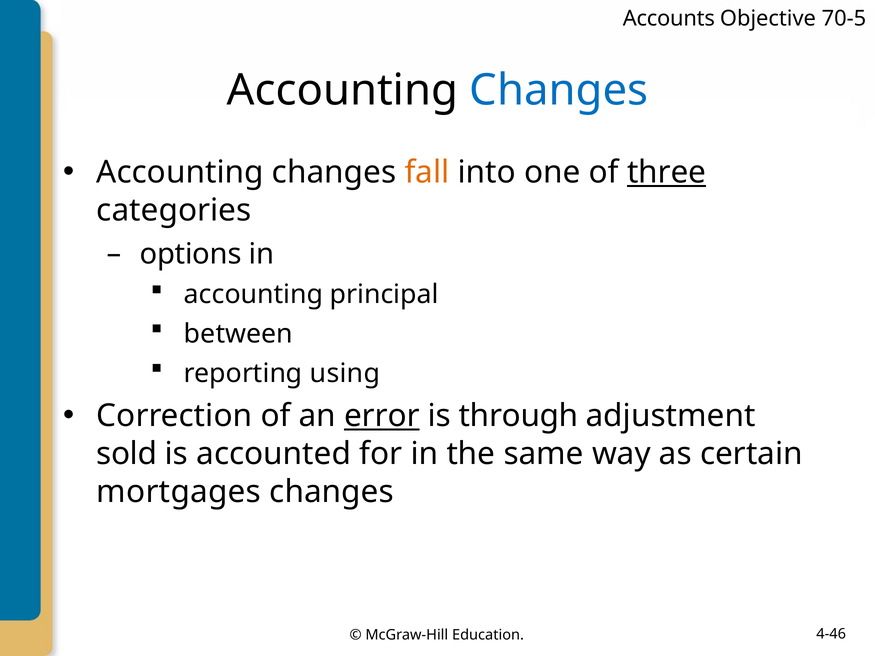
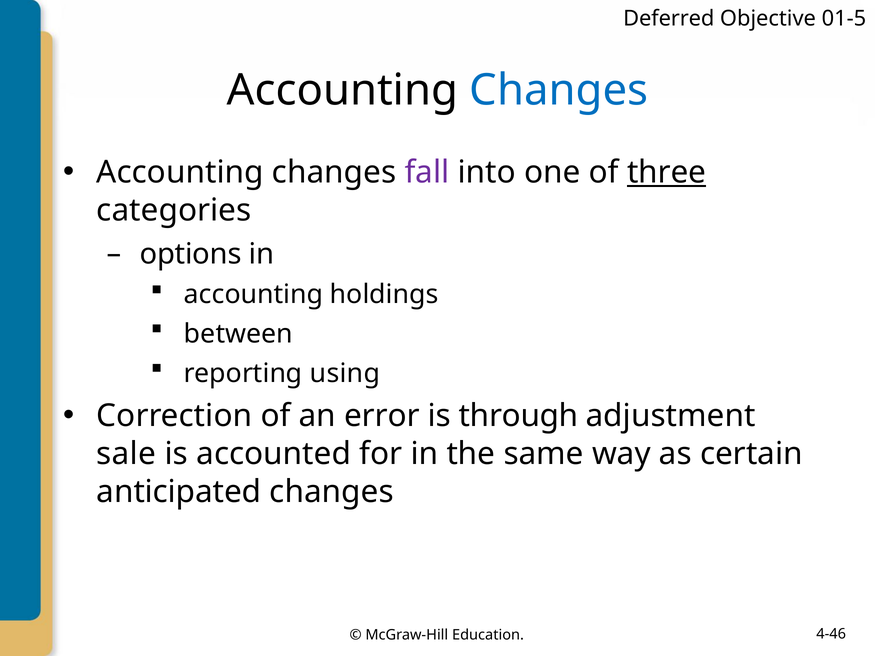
Accounts: Accounts -> Deferred
70-5: 70-5 -> 01-5
fall colour: orange -> purple
principal: principal -> holdings
error underline: present -> none
sold: sold -> sale
mortgages: mortgages -> anticipated
